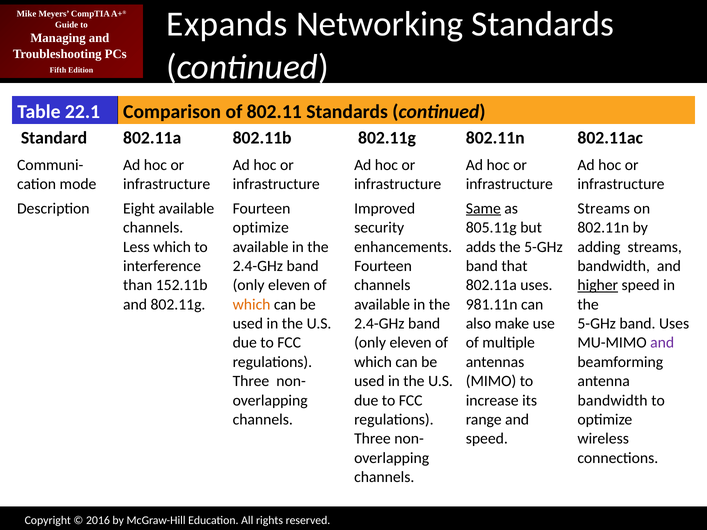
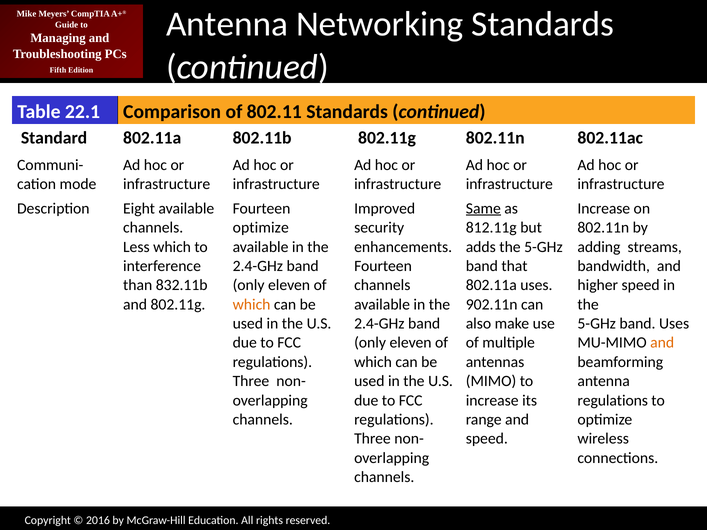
Expands at (227, 24): Expands -> Antenna
Streams at (604, 209): Streams -> Increase
805.11g: 805.11g -> 812.11g
152.11b: 152.11b -> 832.11b
higher underline: present -> none
981.11n: 981.11n -> 902.11n
and at (662, 343) colour: purple -> orange
bandwidth at (613, 401): bandwidth -> regulations
